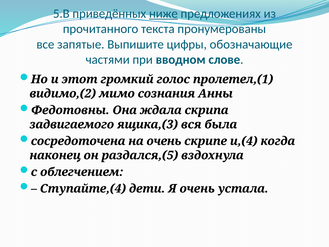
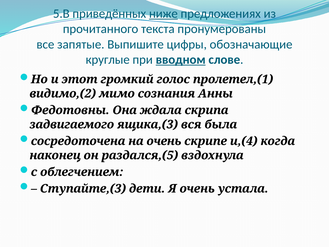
частями: частями -> круглые
вводном underline: none -> present
Ступайте,(4: Ступайте,(4 -> Ступайте,(3
